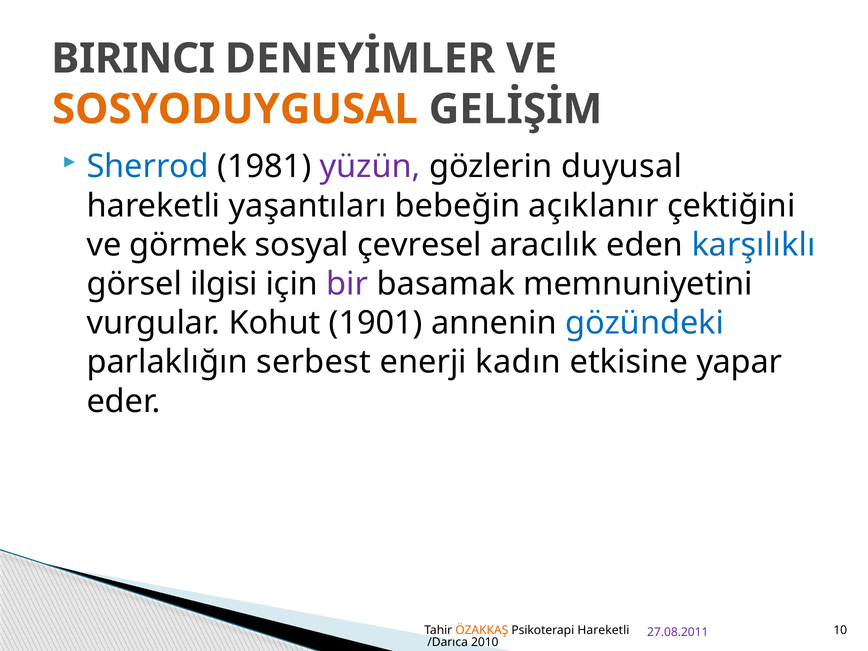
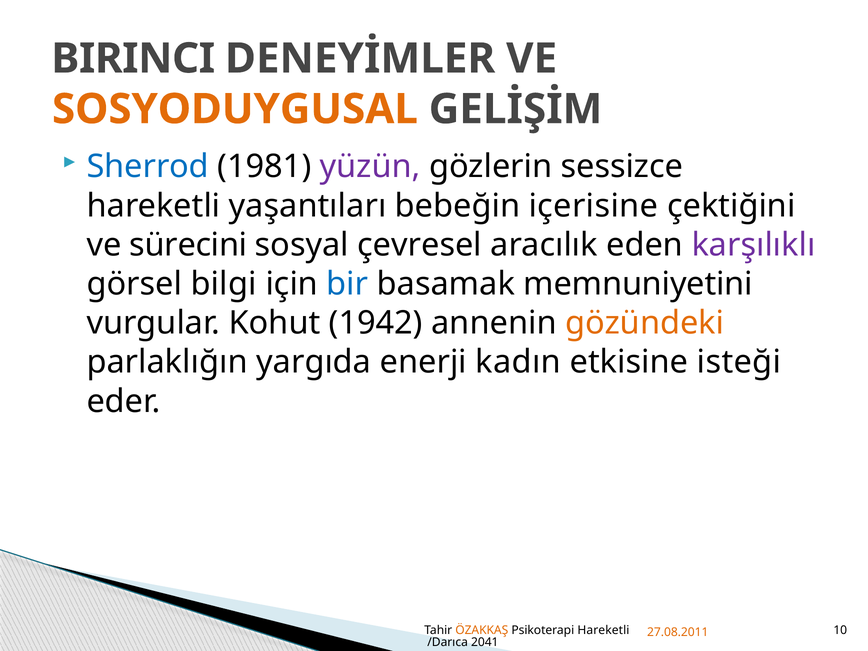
duyusal: duyusal -> sessizce
açıklanır: açıklanır -> içerisine
görmek: görmek -> sürecini
karşılıklı colour: blue -> purple
ilgisi: ilgisi -> bilgi
bir colour: purple -> blue
1901: 1901 -> 1942
gözündeki colour: blue -> orange
serbest: serbest -> yargıda
yapar: yapar -> isteği
27.08.2011 colour: purple -> orange
2010: 2010 -> 2041
